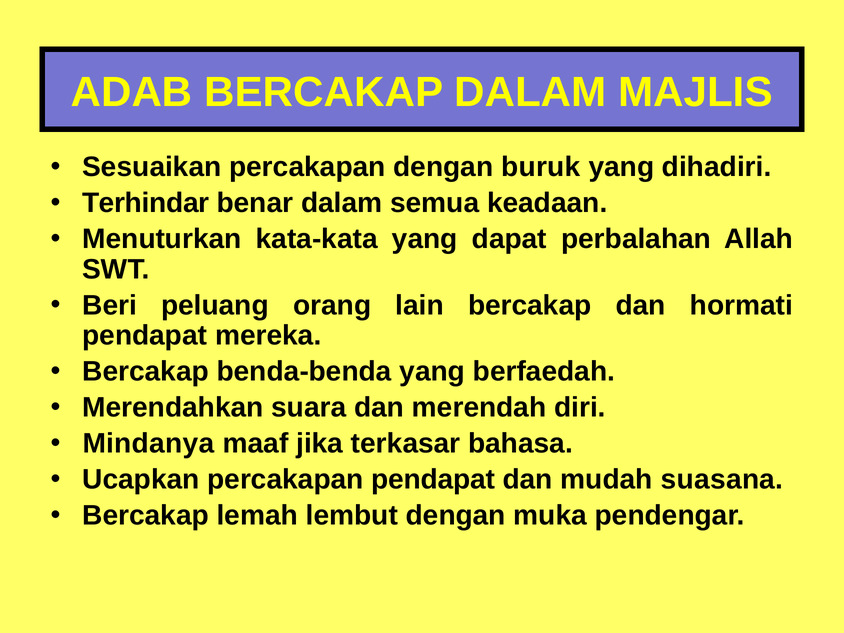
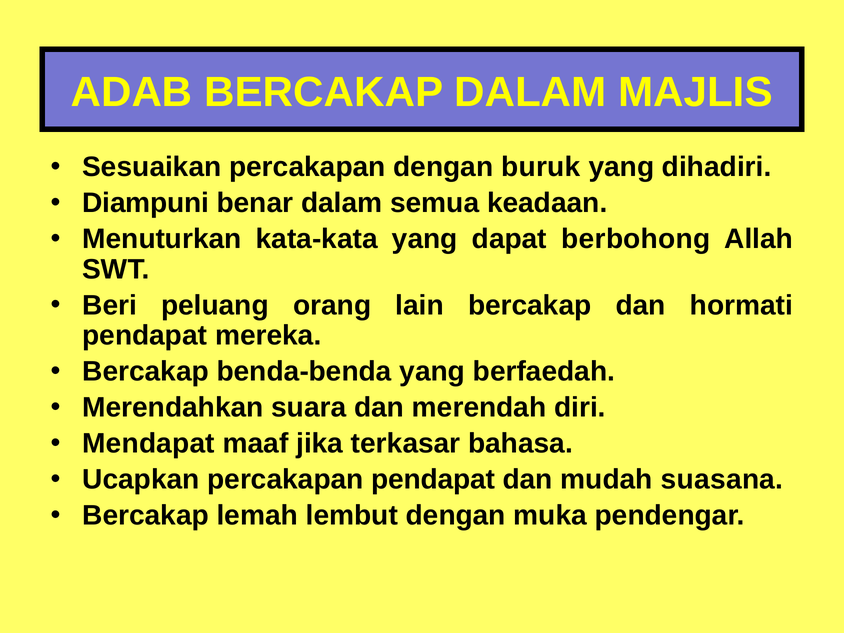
Terhindar: Terhindar -> Diampuni
perbalahan: perbalahan -> berbohong
Mindanya: Mindanya -> Mendapat
